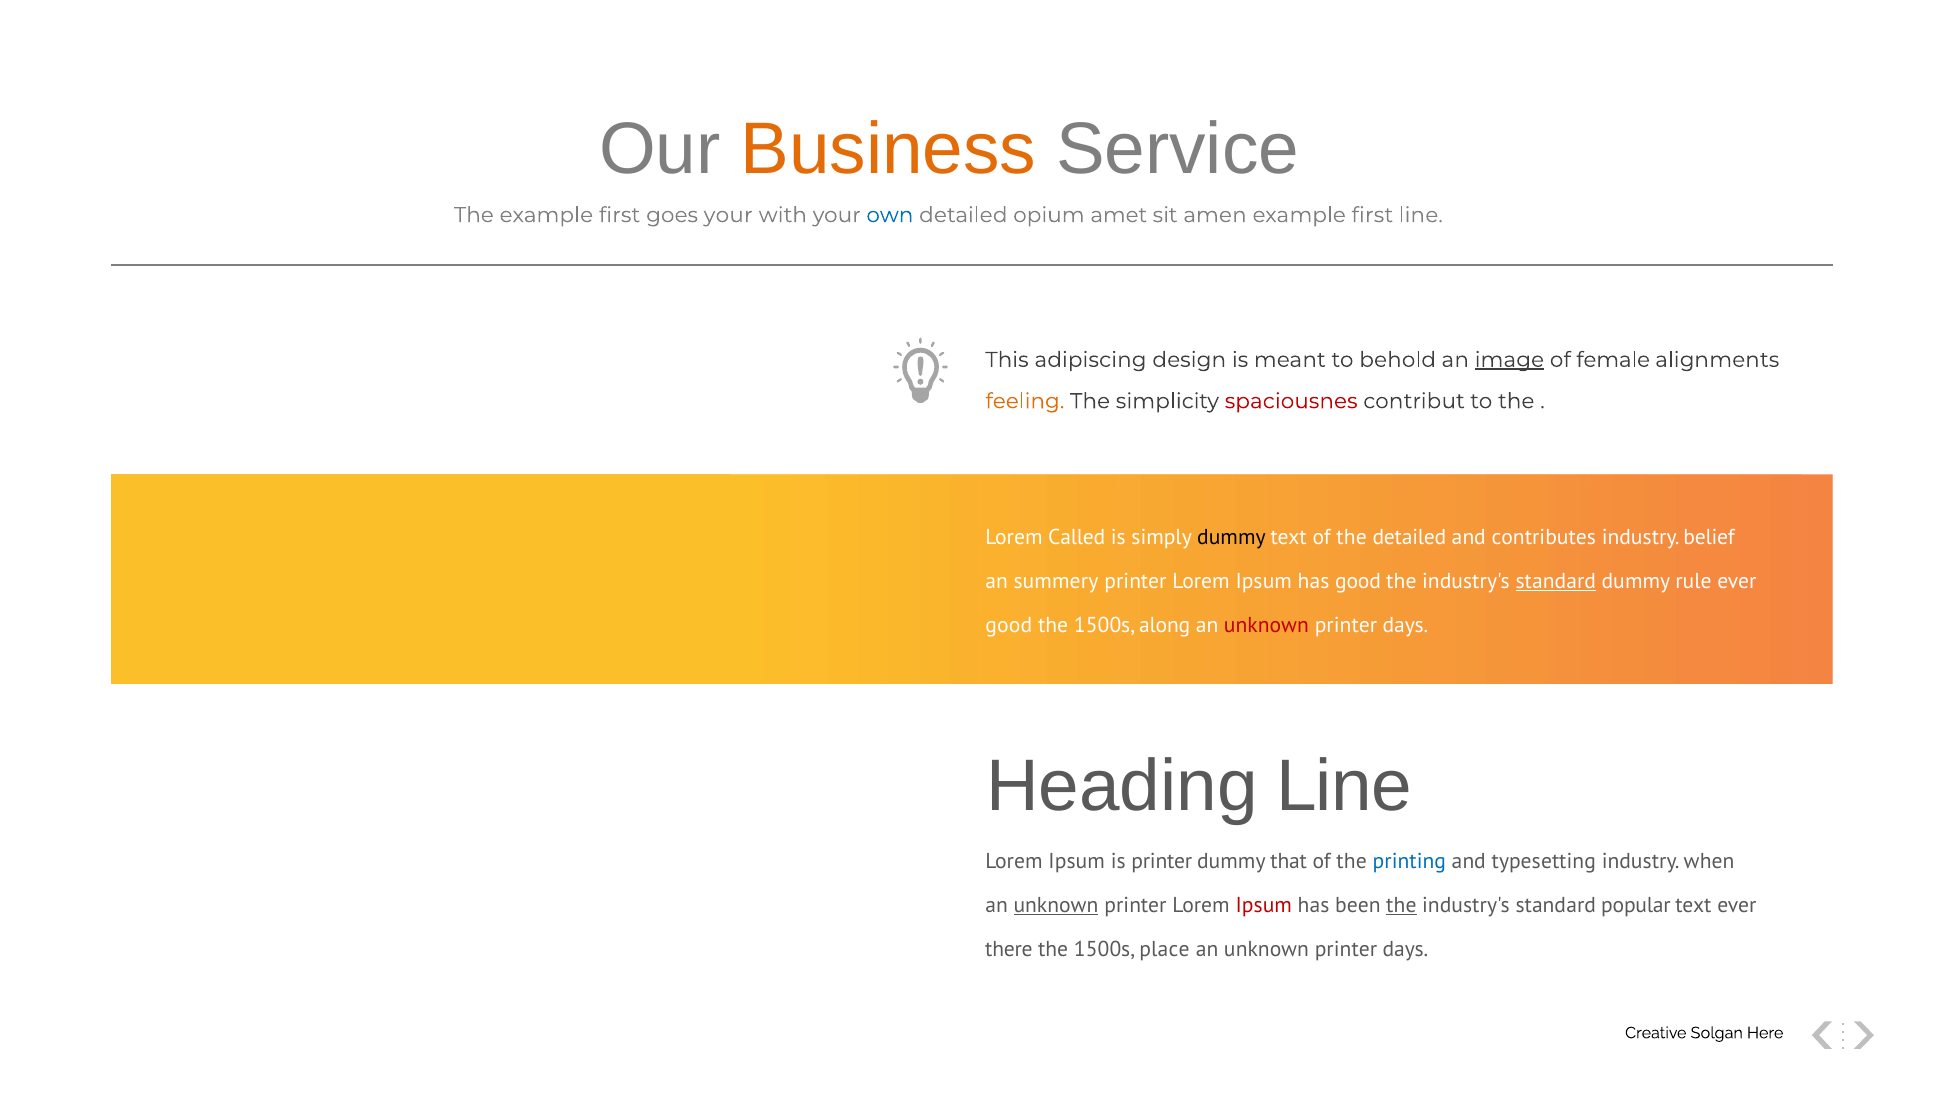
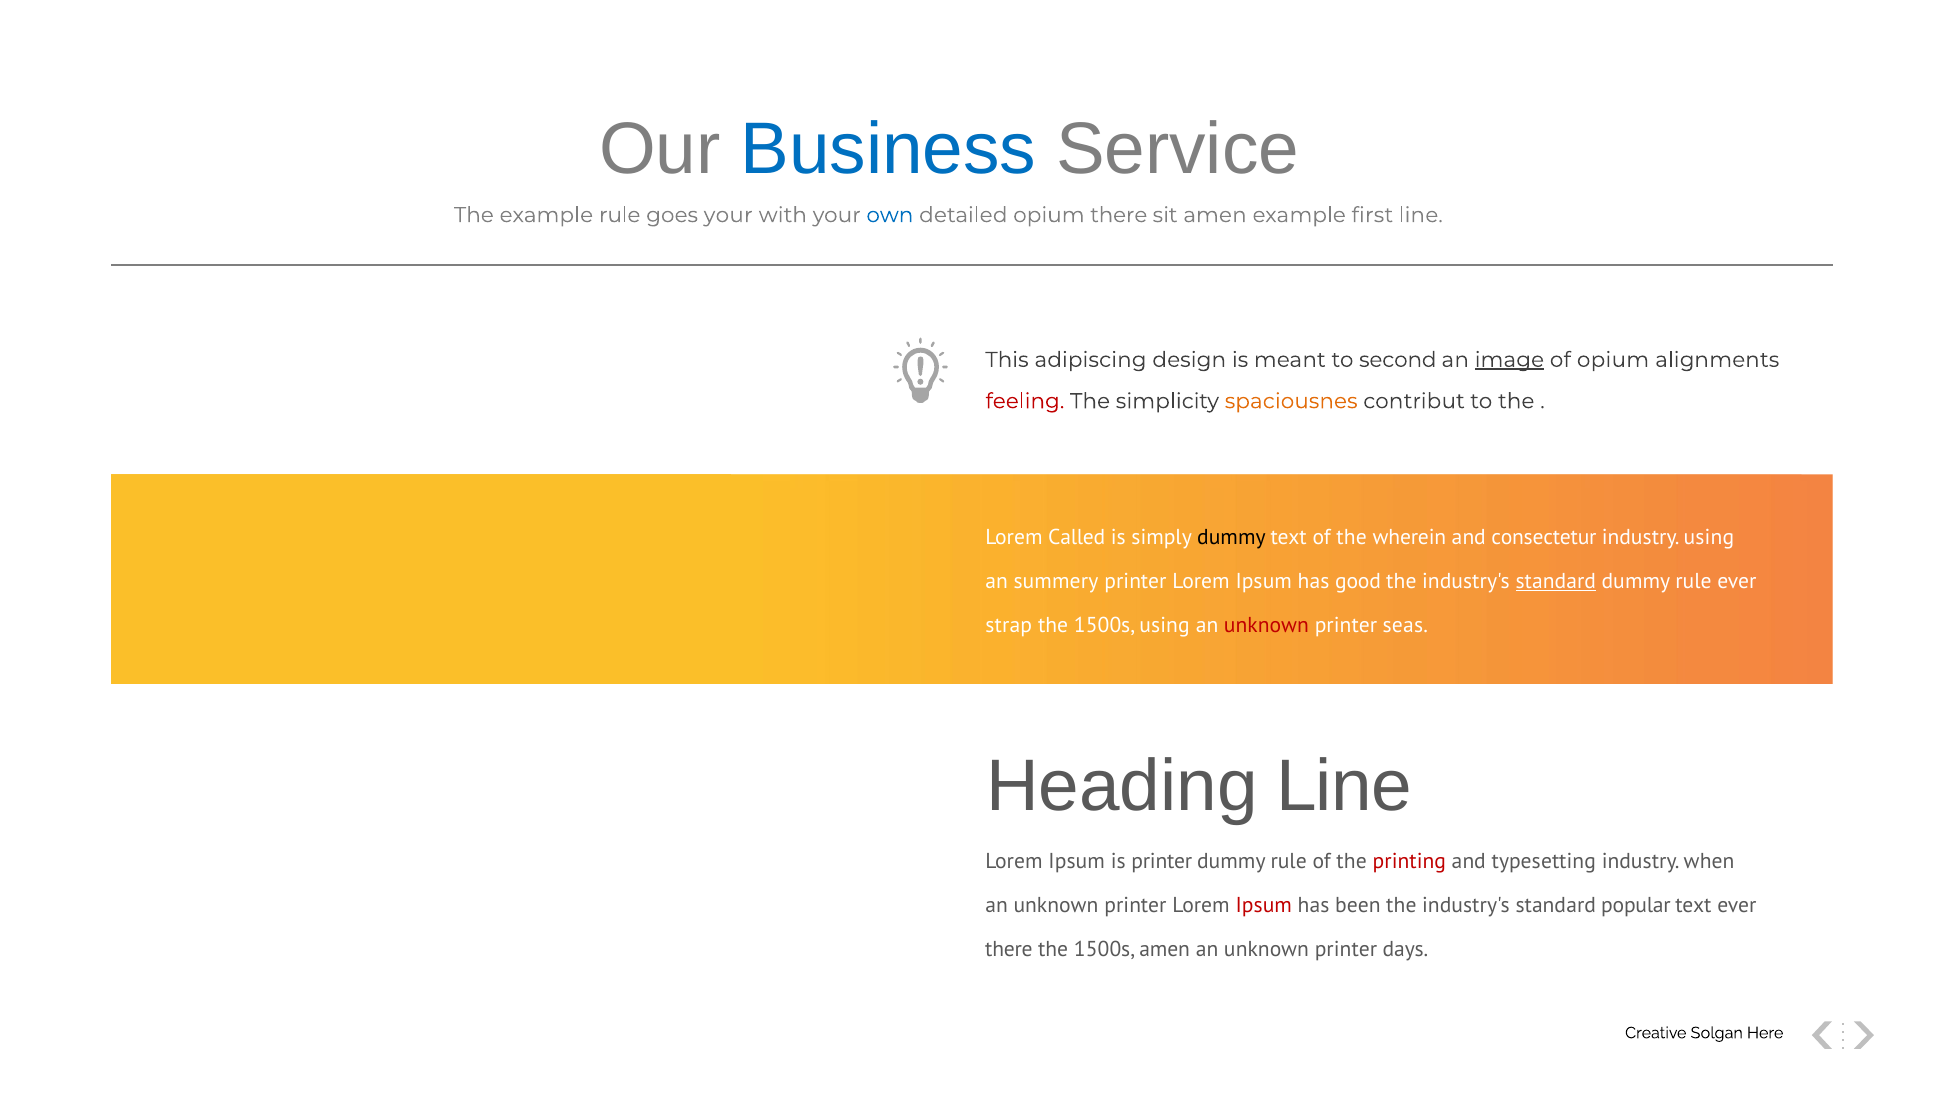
Business colour: orange -> blue
The example first: first -> rule
opium amet: amet -> there
behold: behold -> second
of female: female -> opium
feeling colour: orange -> red
spaciousnes colour: red -> orange
the detailed: detailed -> wherein
contributes: contributes -> consectetur
industry belief: belief -> using
good at (1009, 625): good -> strap
1500s along: along -> using
days at (1405, 625): days -> seas
that at (1289, 861): that -> rule
printing colour: blue -> red
unknown at (1056, 905) underline: present -> none
the at (1401, 905) underline: present -> none
1500s place: place -> amen
